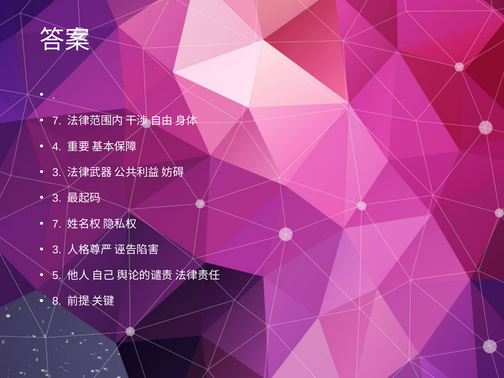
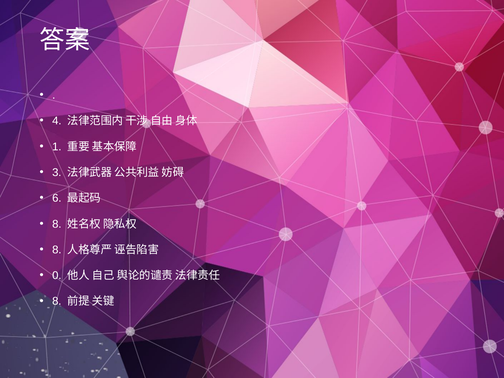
7 at (57, 121): 7 -> 4
4: 4 -> 1
3 at (57, 198): 3 -> 6
7 at (57, 224): 7 -> 8
3 at (57, 250): 3 -> 8
5: 5 -> 0
